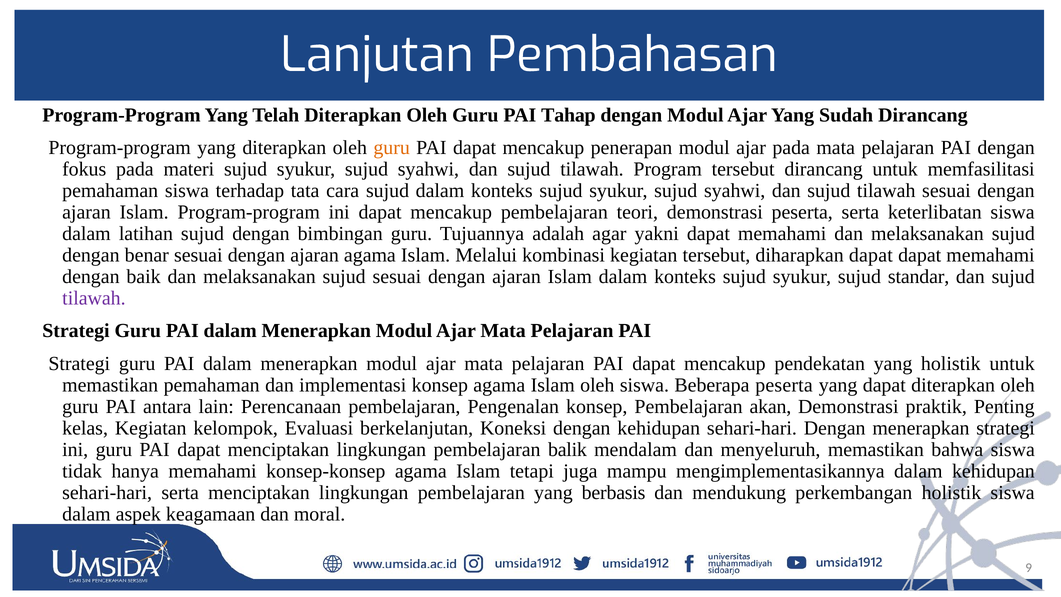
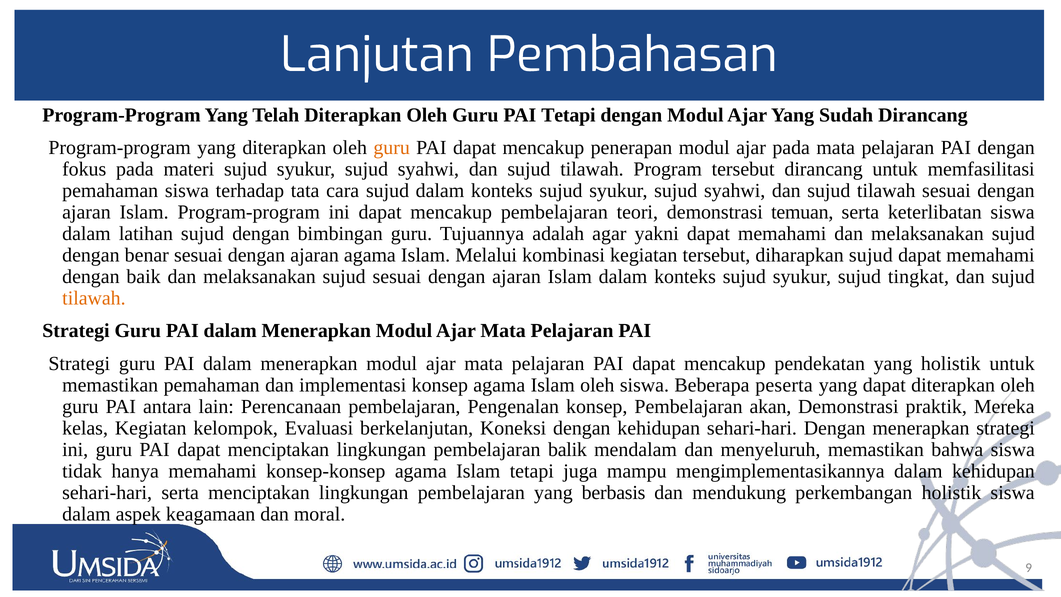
PAI Tahap: Tahap -> Tetapi
demonstrasi peserta: peserta -> temuan
diharapkan dapat: dapat -> sujud
standar: standar -> tingkat
tilawah at (94, 298) colour: purple -> orange
Penting: Penting -> Mereka
